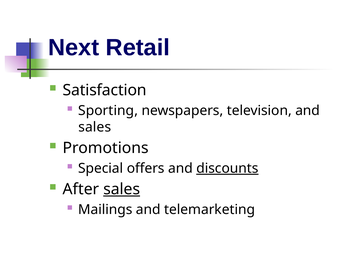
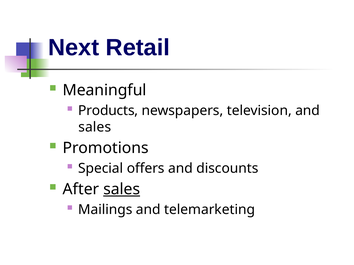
Satisfaction: Satisfaction -> Meaningful
Sporting: Sporting -> Products
discounts underline: present -> none
